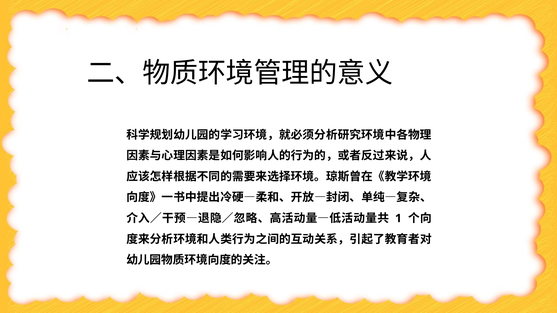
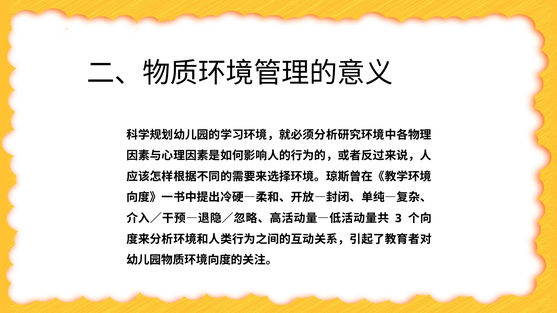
1: 1 -> 3
